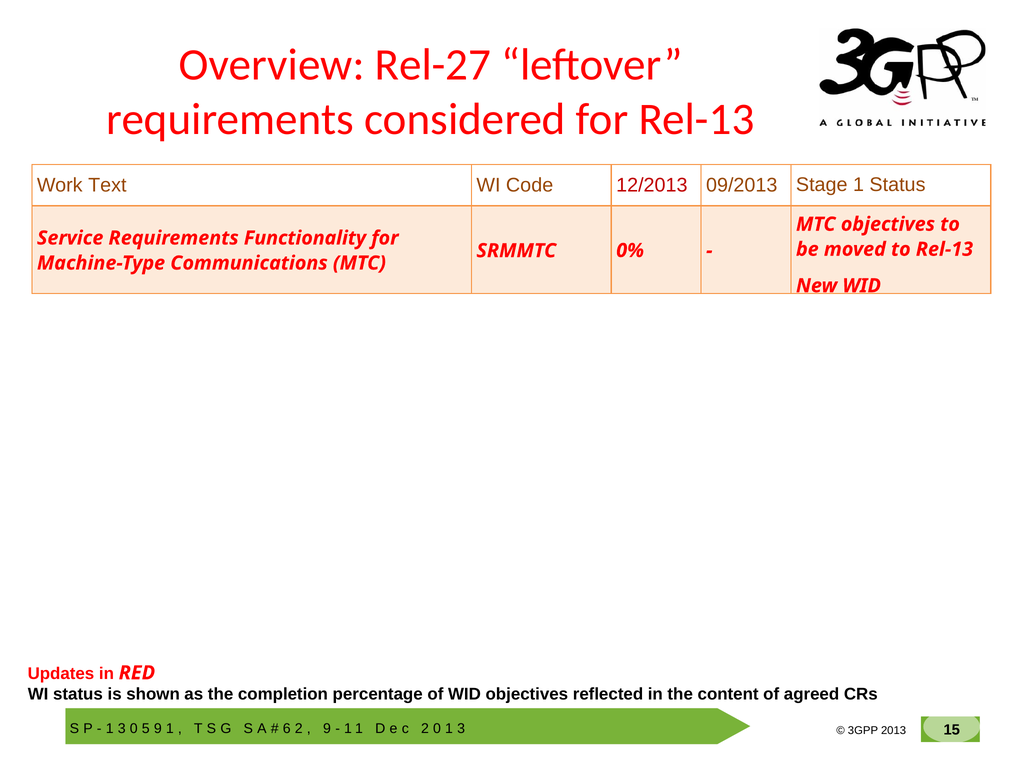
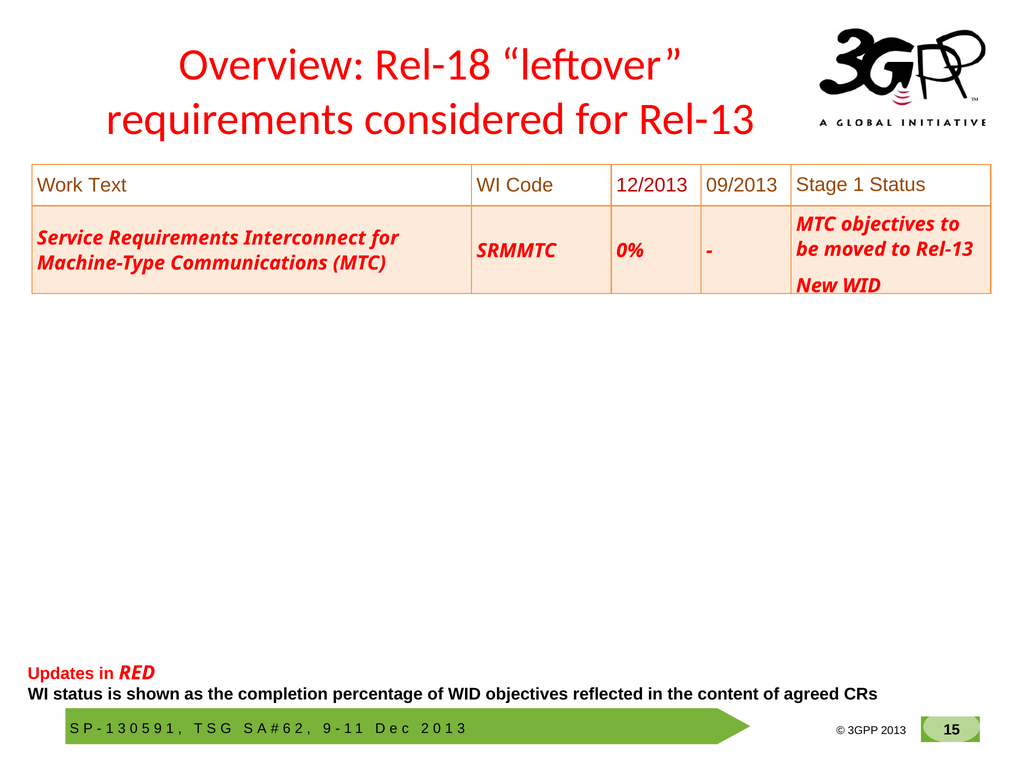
Rel-27: Rel-27 -> Rel-18
Functionality: Functionality -> Interconnect
